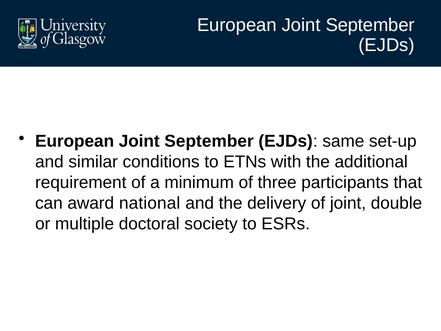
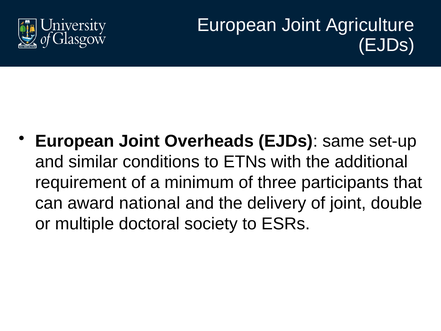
September at (370, 25): September -> Agriculture
September at (209, 141): September -> Overheads
